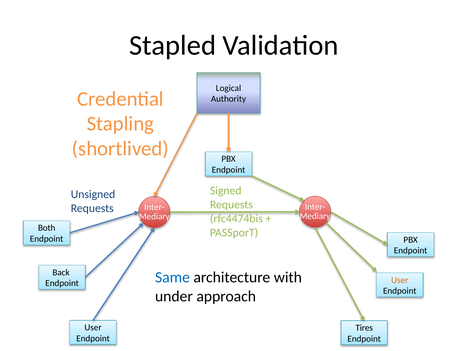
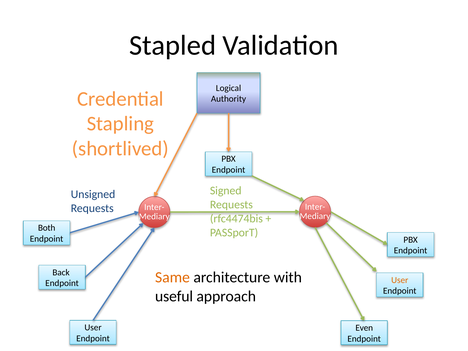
Same colour: blue -> orange
under: under -> useful
Tires: Tires -> Even
